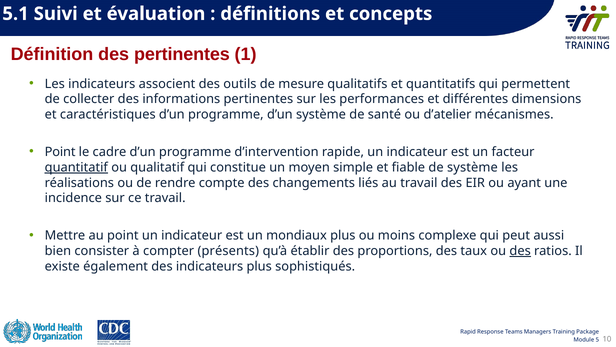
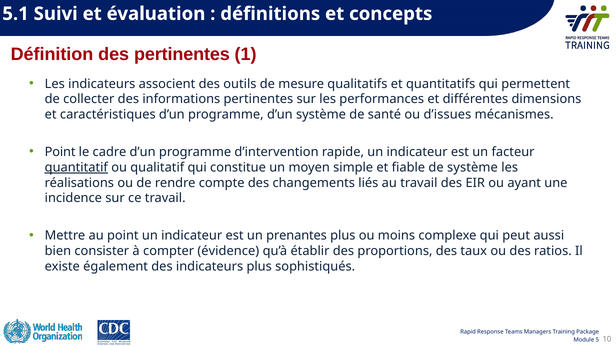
d’atelier: d’atelier -> d’issues
mondiaux: mondiaux -> prenantes
présents: présents -> évidence
des at (520, 251) underline: present -> none
